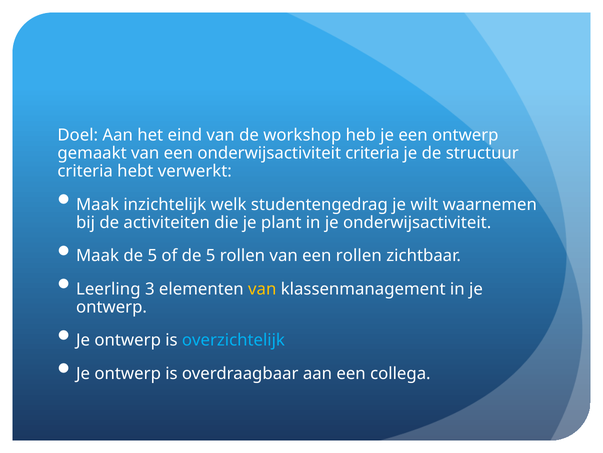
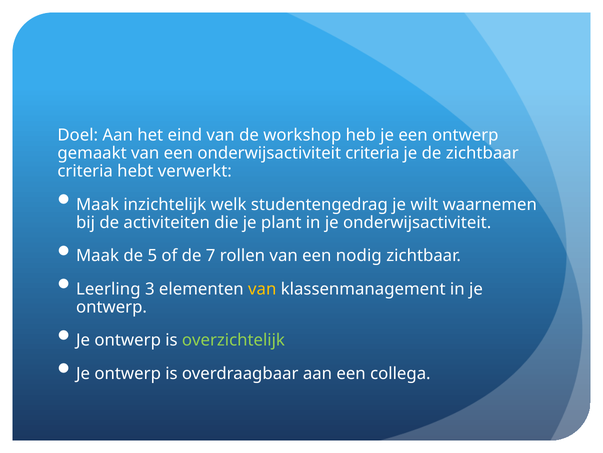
de structuur: structuur -> zichtbaar
of de 5: 5 -> 7
een rollen: rollen -> nodig
overzichtelijk colour: light blue -> light green
